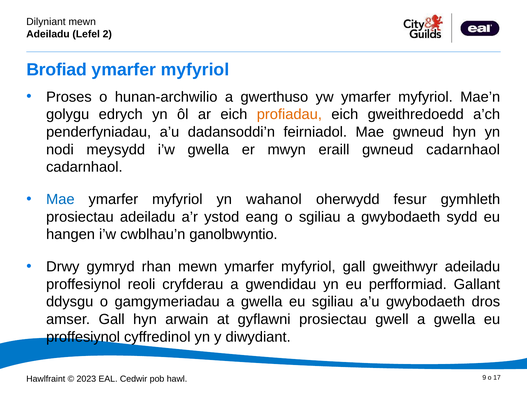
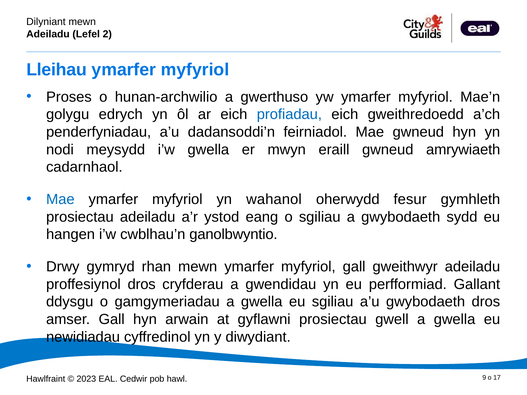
Brofiad: Brofiad -> Lleihau
profiadau colour: orange -> blue
gwneud cadarnhaol: cadarnhaol -> amrywiaeth
proffesiynol reoli: reoli -> dros
proffesiynol at (83, 337): proffesiynol -> newidiadau
